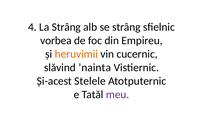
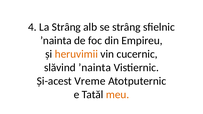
vorbea at (56, 41): vorbea -> ʼnainta
Stelele: Stelele -> Vreme
meu colour: purple -> orange
